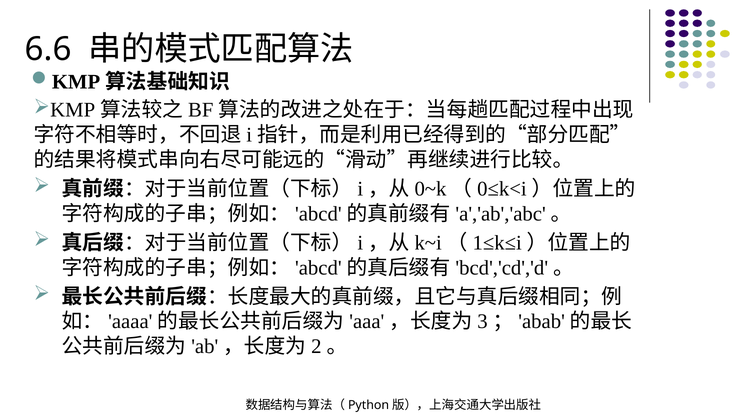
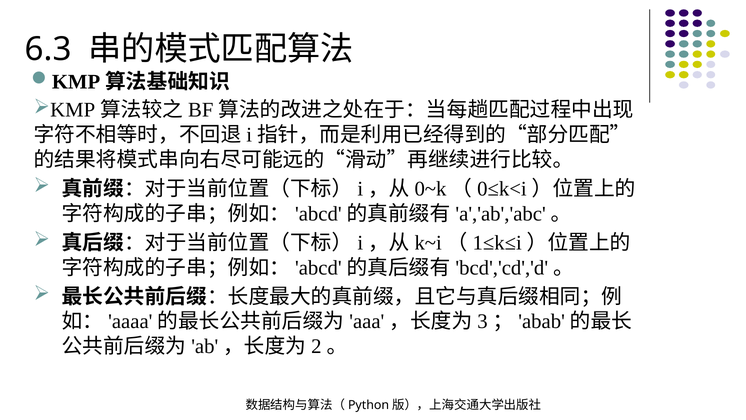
6.6: 6.6 -> 6.3
